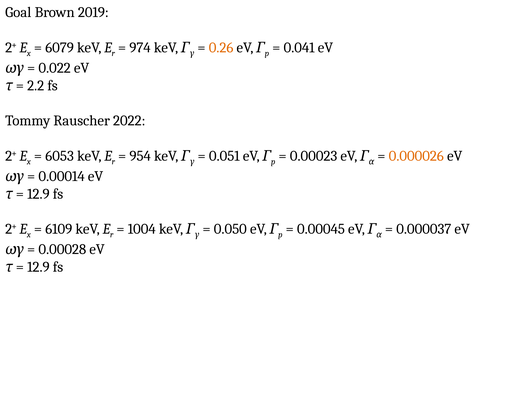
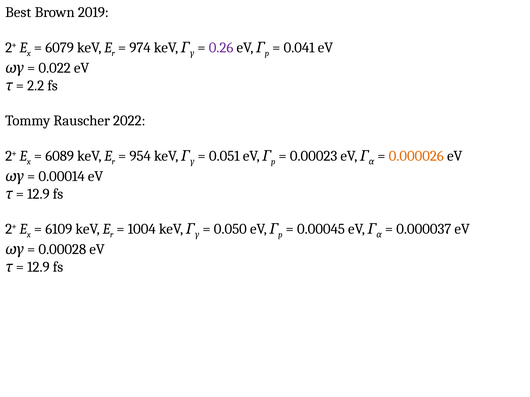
Goal: Goal -> Best
0.26 colour: orange -> purple
6053: 6053 -> 6089
